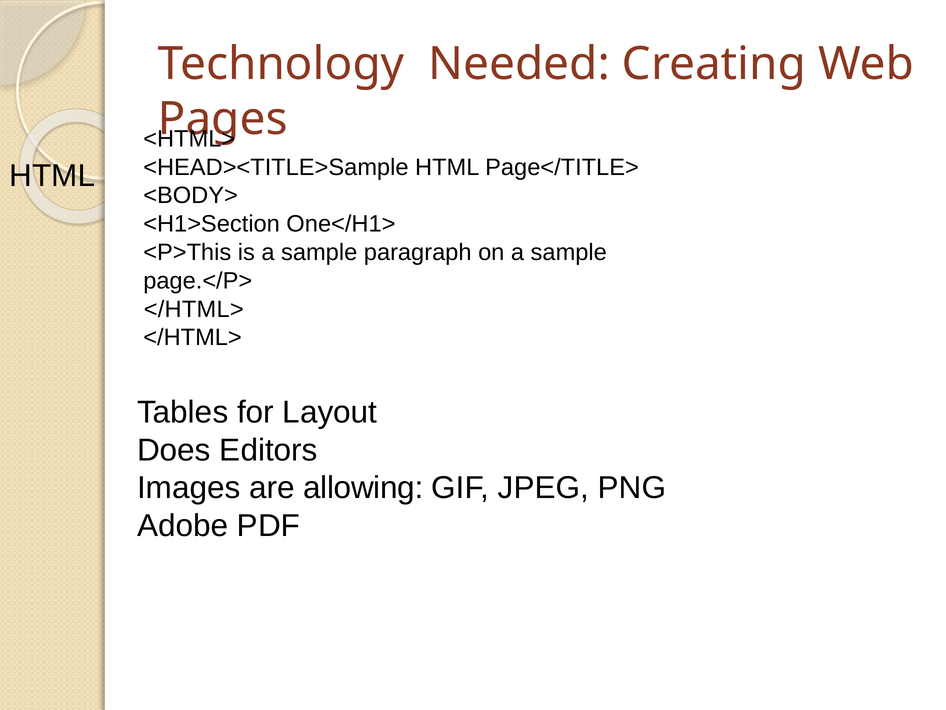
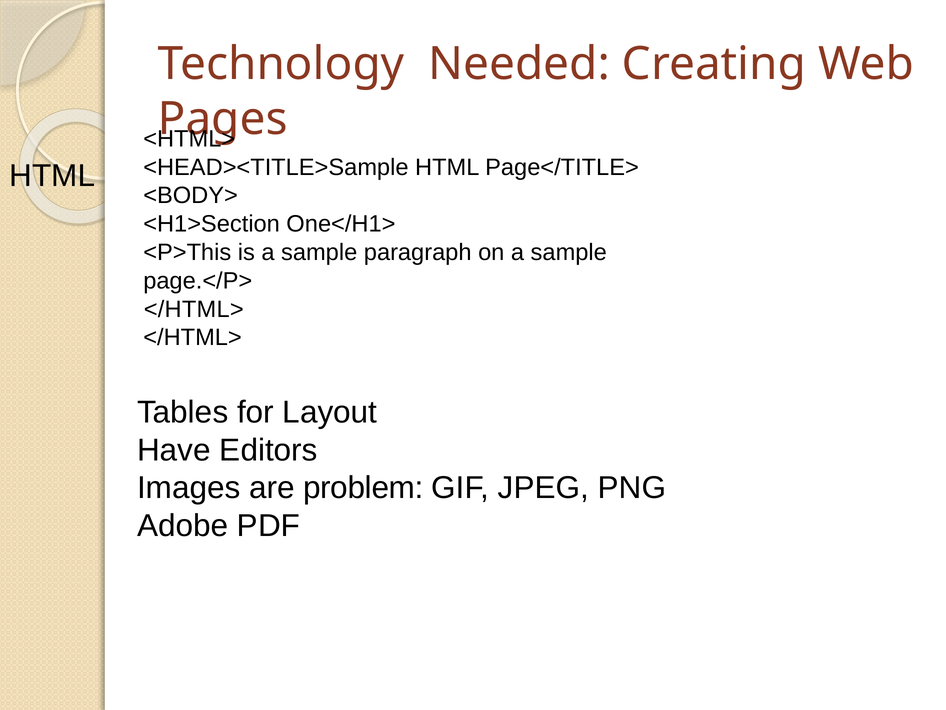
Does: Does -> Have
allowing: allowing -> problem
